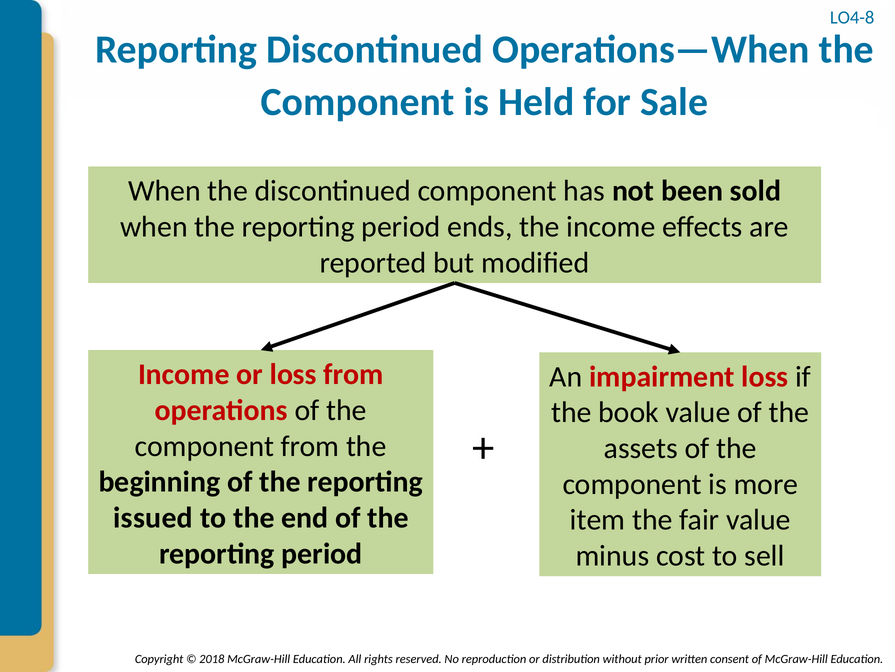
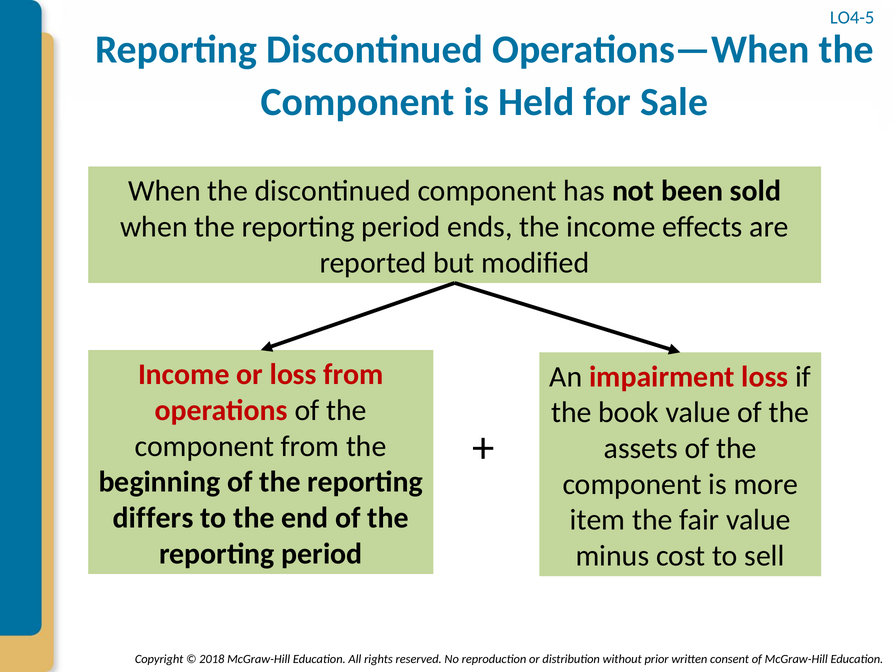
LO4-8: LO4-8 -> LO4-5
issued: issued -> differs
